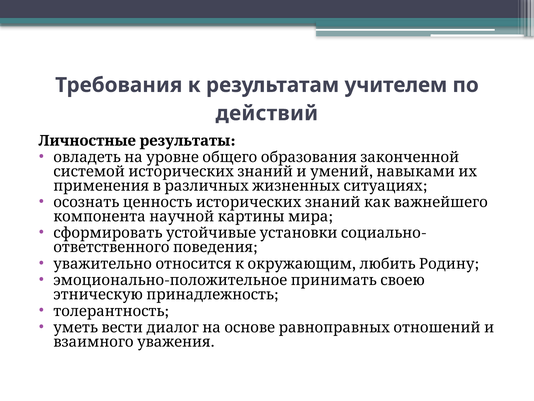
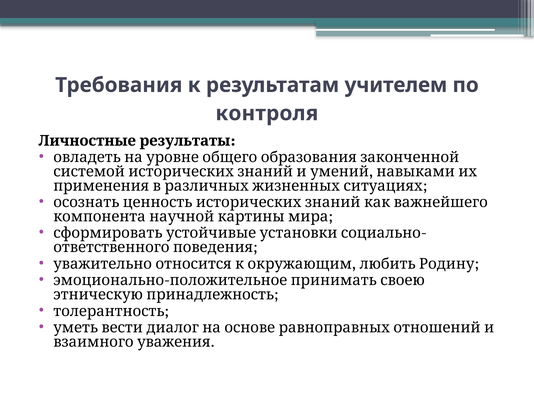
действий: действий -> контроля
